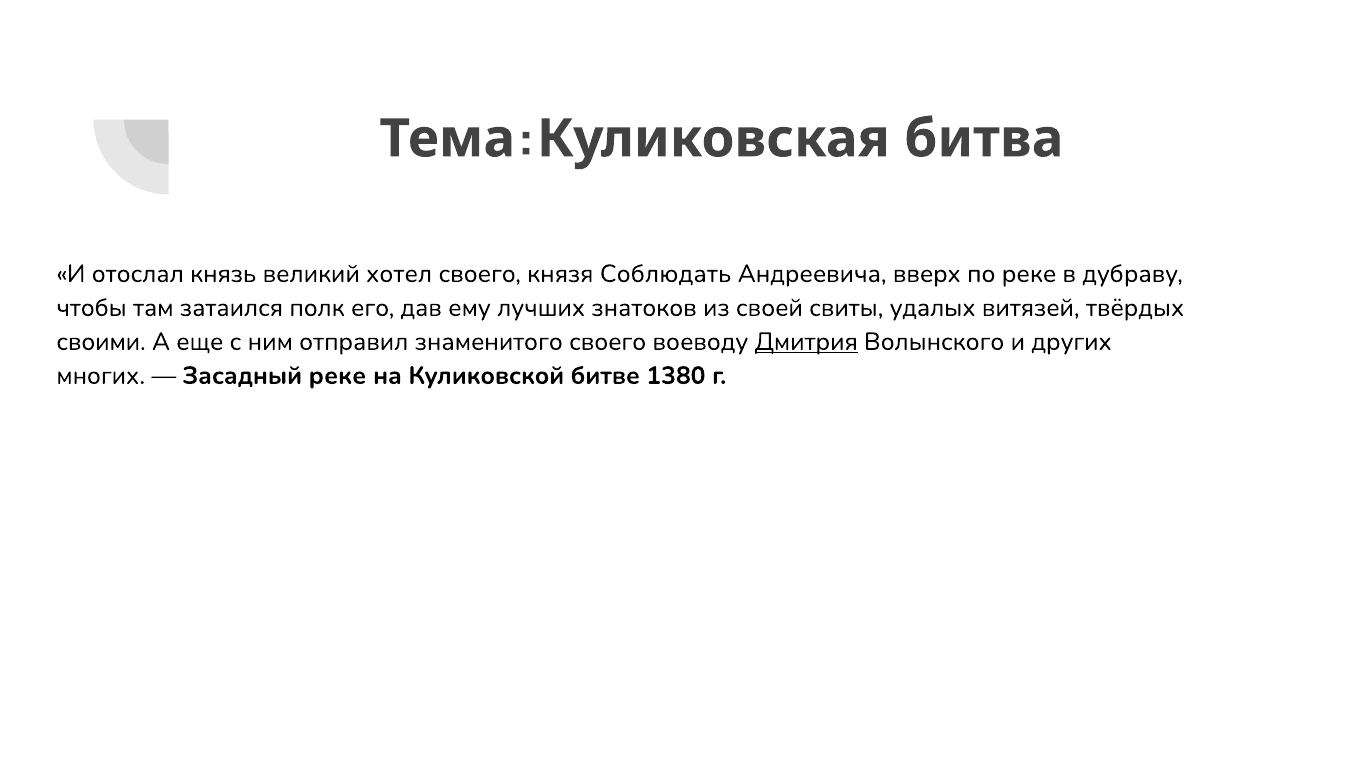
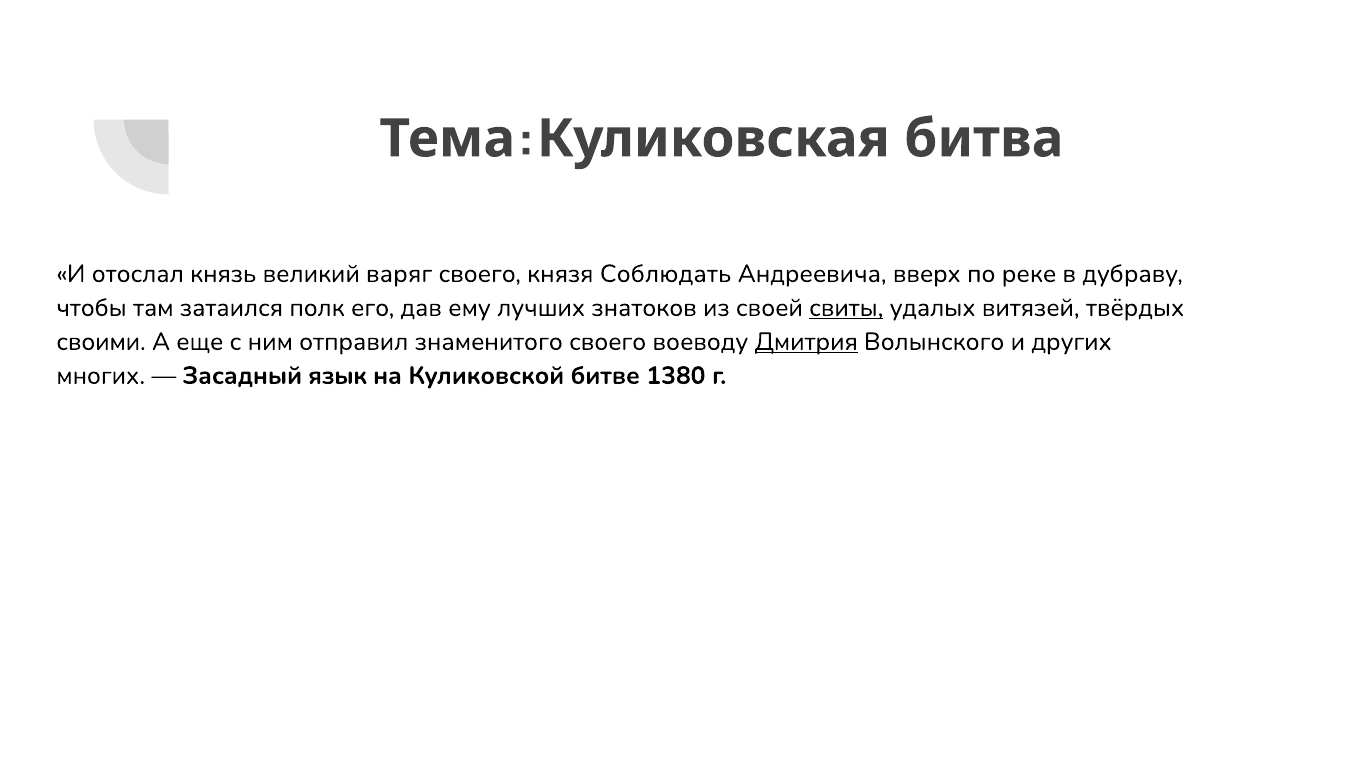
хотел: хотел -> варяг
свиты underline: none -> present
Засадный реке: реке -> язык
